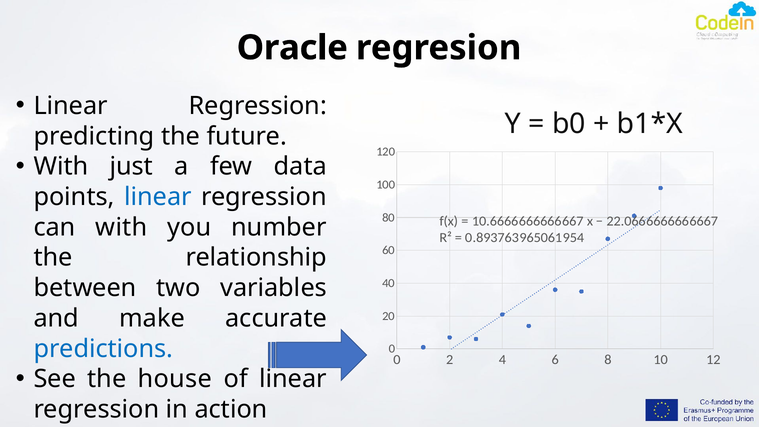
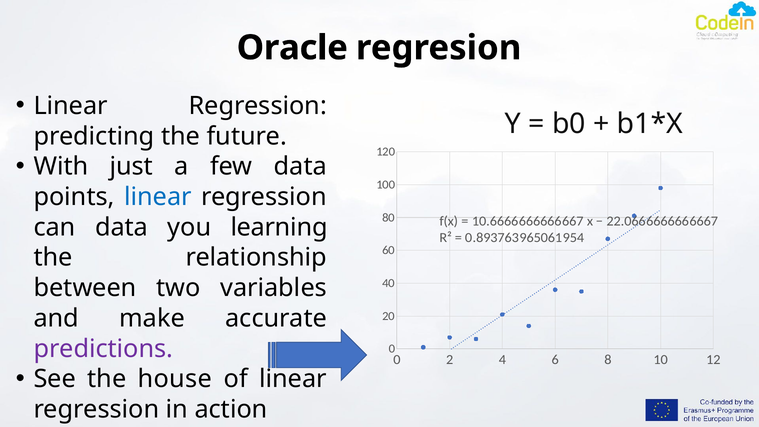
can with: with -> data
number: number -> learning
predictions colour: blue -> purple
